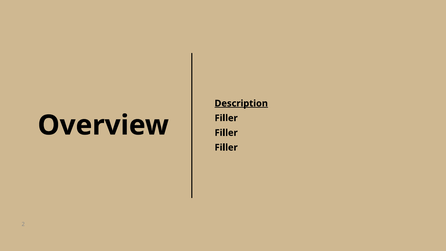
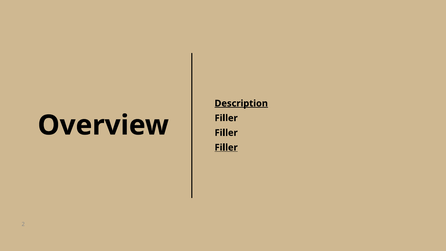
Filler at (226, 147) underline: none -> present
